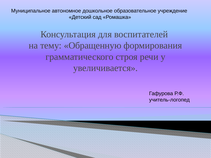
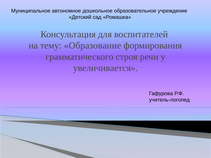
Обращенную: Обращенную -> Образование
